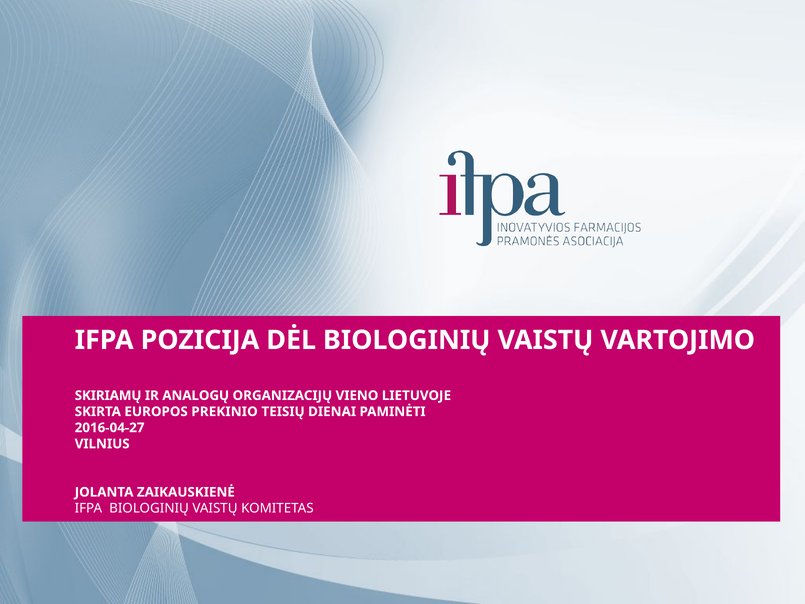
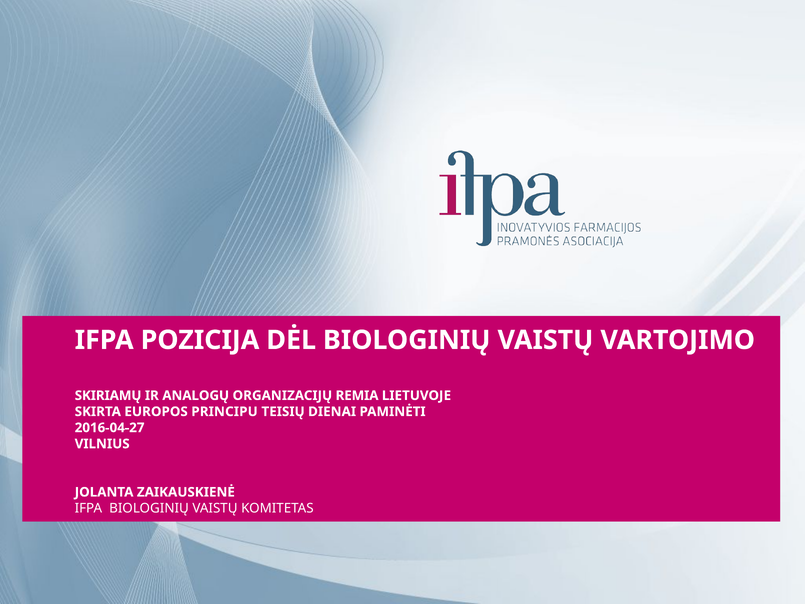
VIENO: VIENO -> REMIA
PREKINIO: PREKINIO -> PRINCIPU
